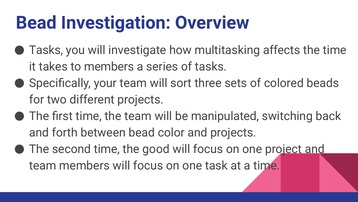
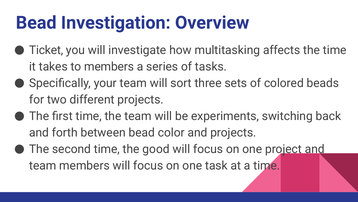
Tasks at (46, 50): Tasks -> Ticket
manipulated: manipulated -> experiments
